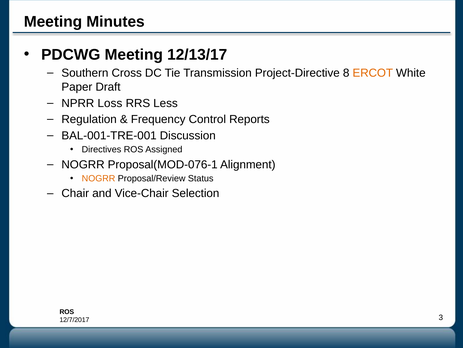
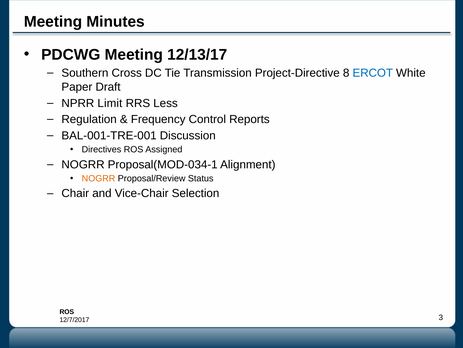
ERCOT colour: orange -> blue
Loss: Loss -> Limit
Proposal(MOD-076-1: Proposal(MOD-076-1 -> Proposal(MOD-034-1
